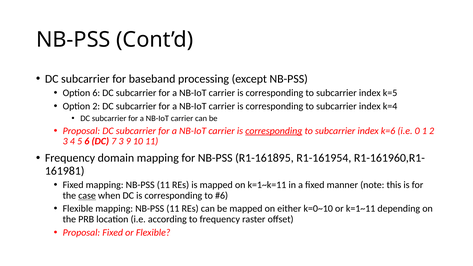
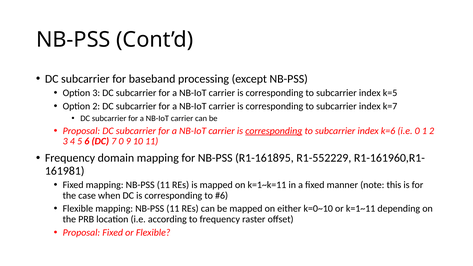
Option 6: 6 -> 3
k=4: k=4 -> k=7
7 3: 3 -> 0
R1-161954: R1-161954 -> R1-552229
case underline: present -> none
